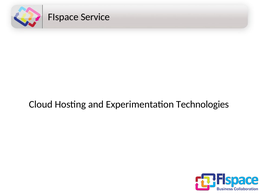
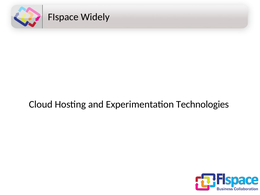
Service: Service -> Widely
